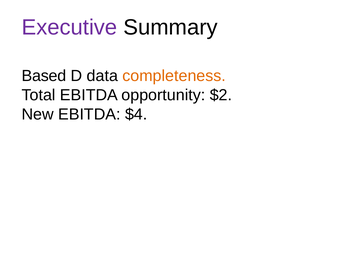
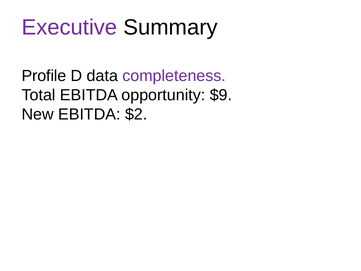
Based: Based -> Profile
completeness colour: orange -> purple
$2: $2 -> $9
$4: $4 -> $2
